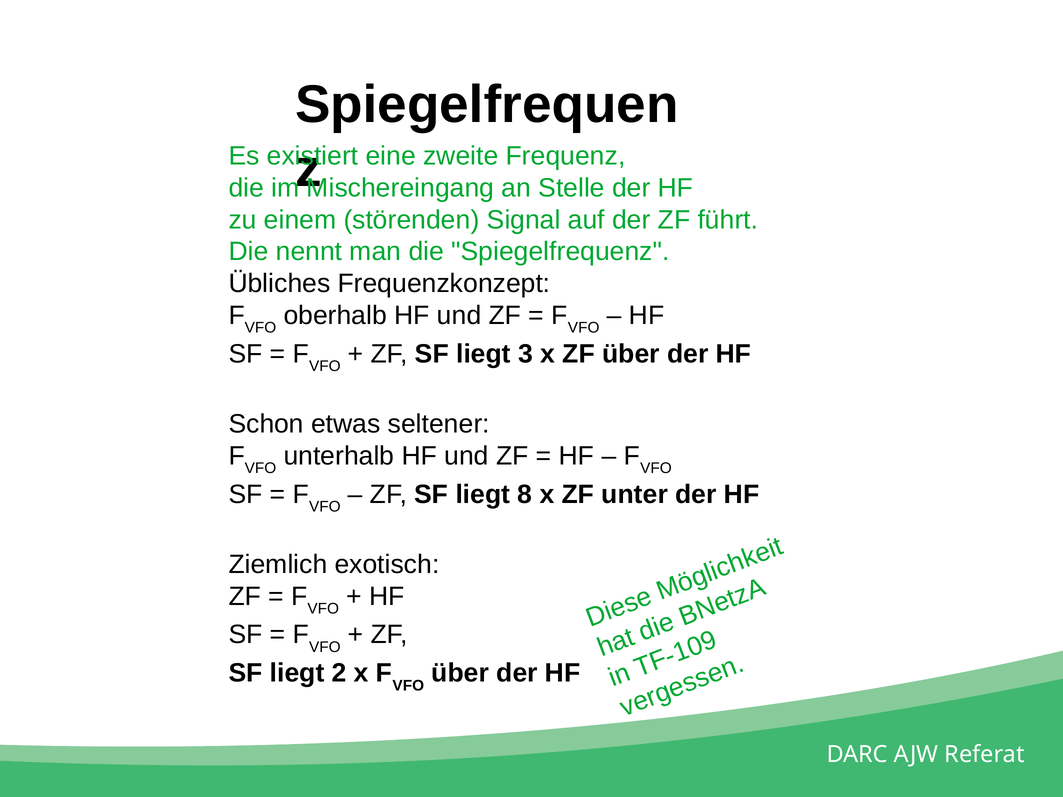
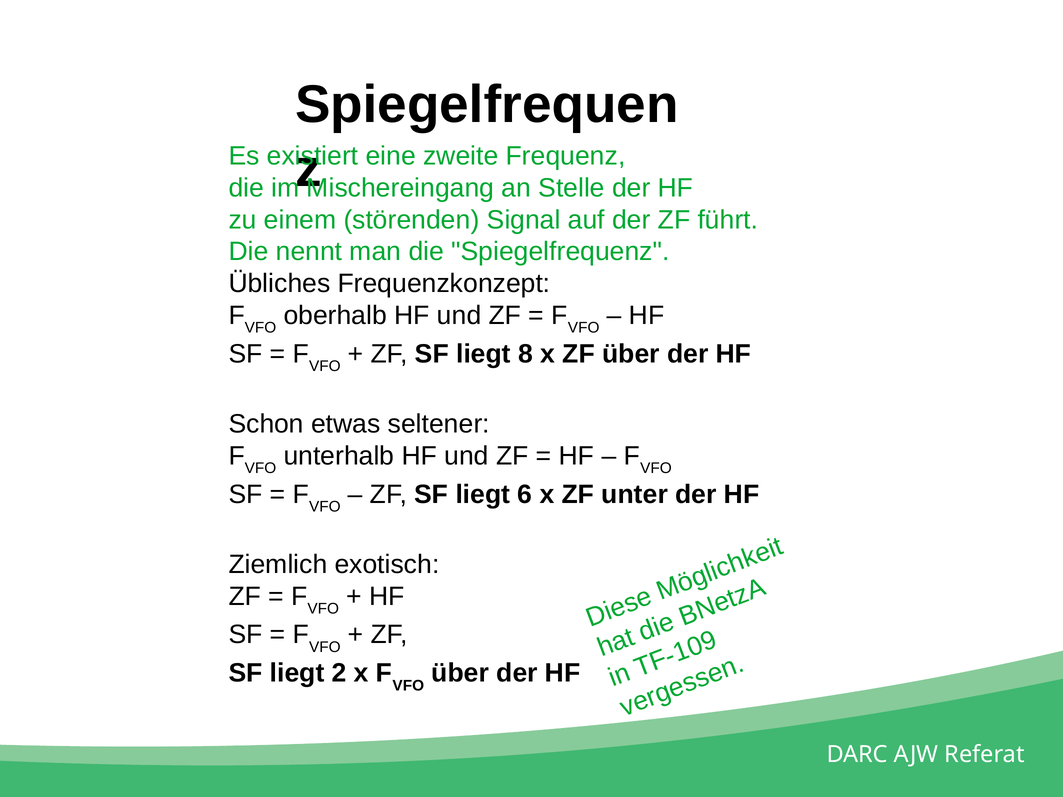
3: 3 -> 8
8: 8 -> 6
